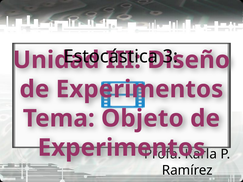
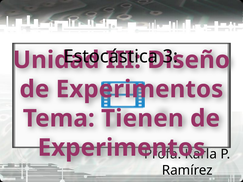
Objeto: Objeto -> Tienen
